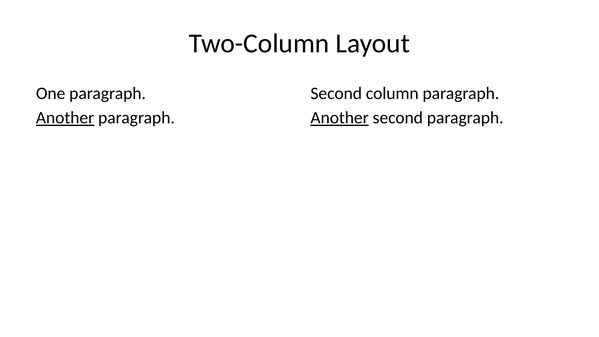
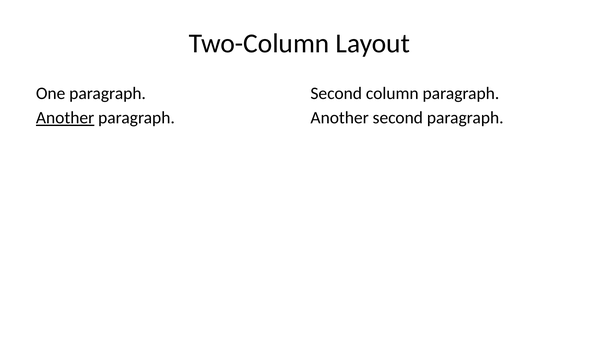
Another at (340, 118) underline: present -> none
